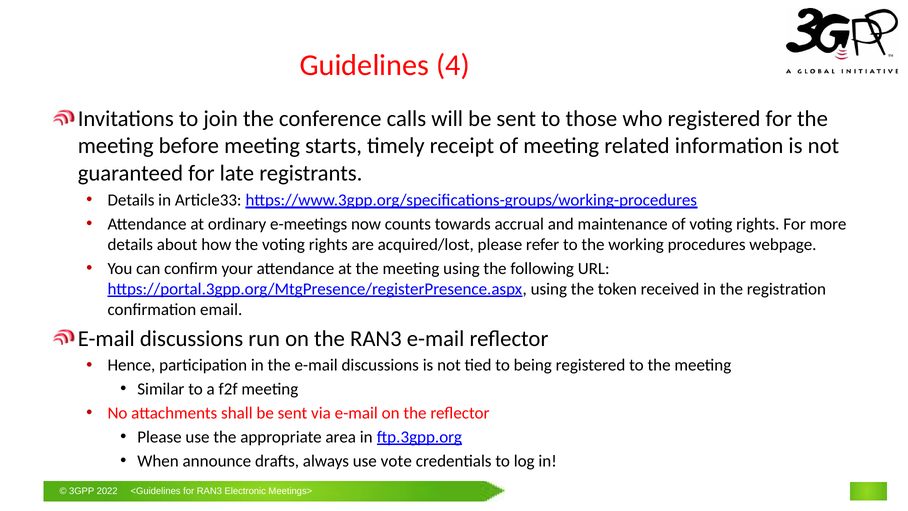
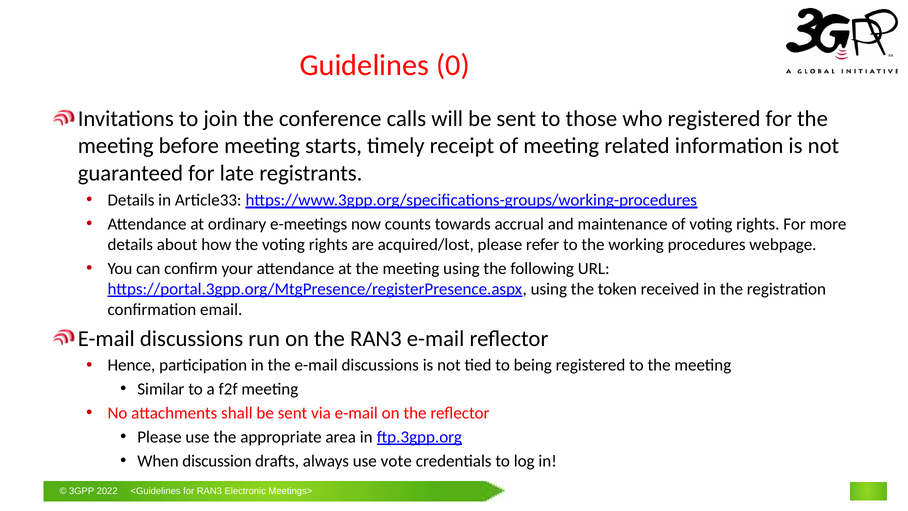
4: 4 -> 0
announce: announce -> discussion
